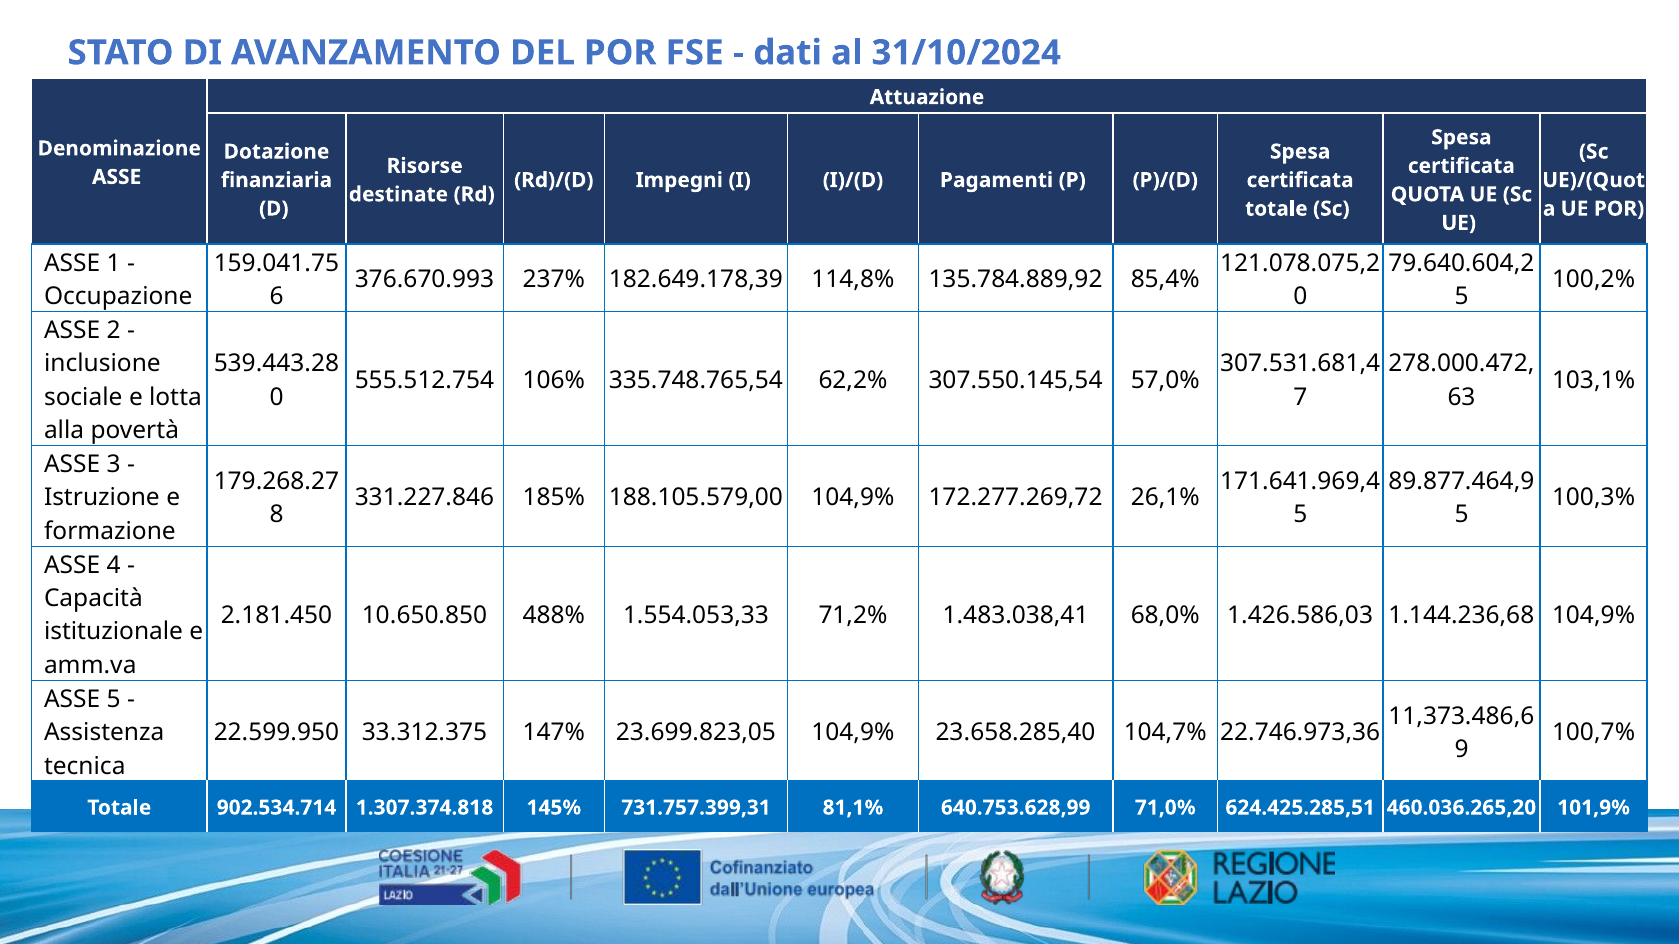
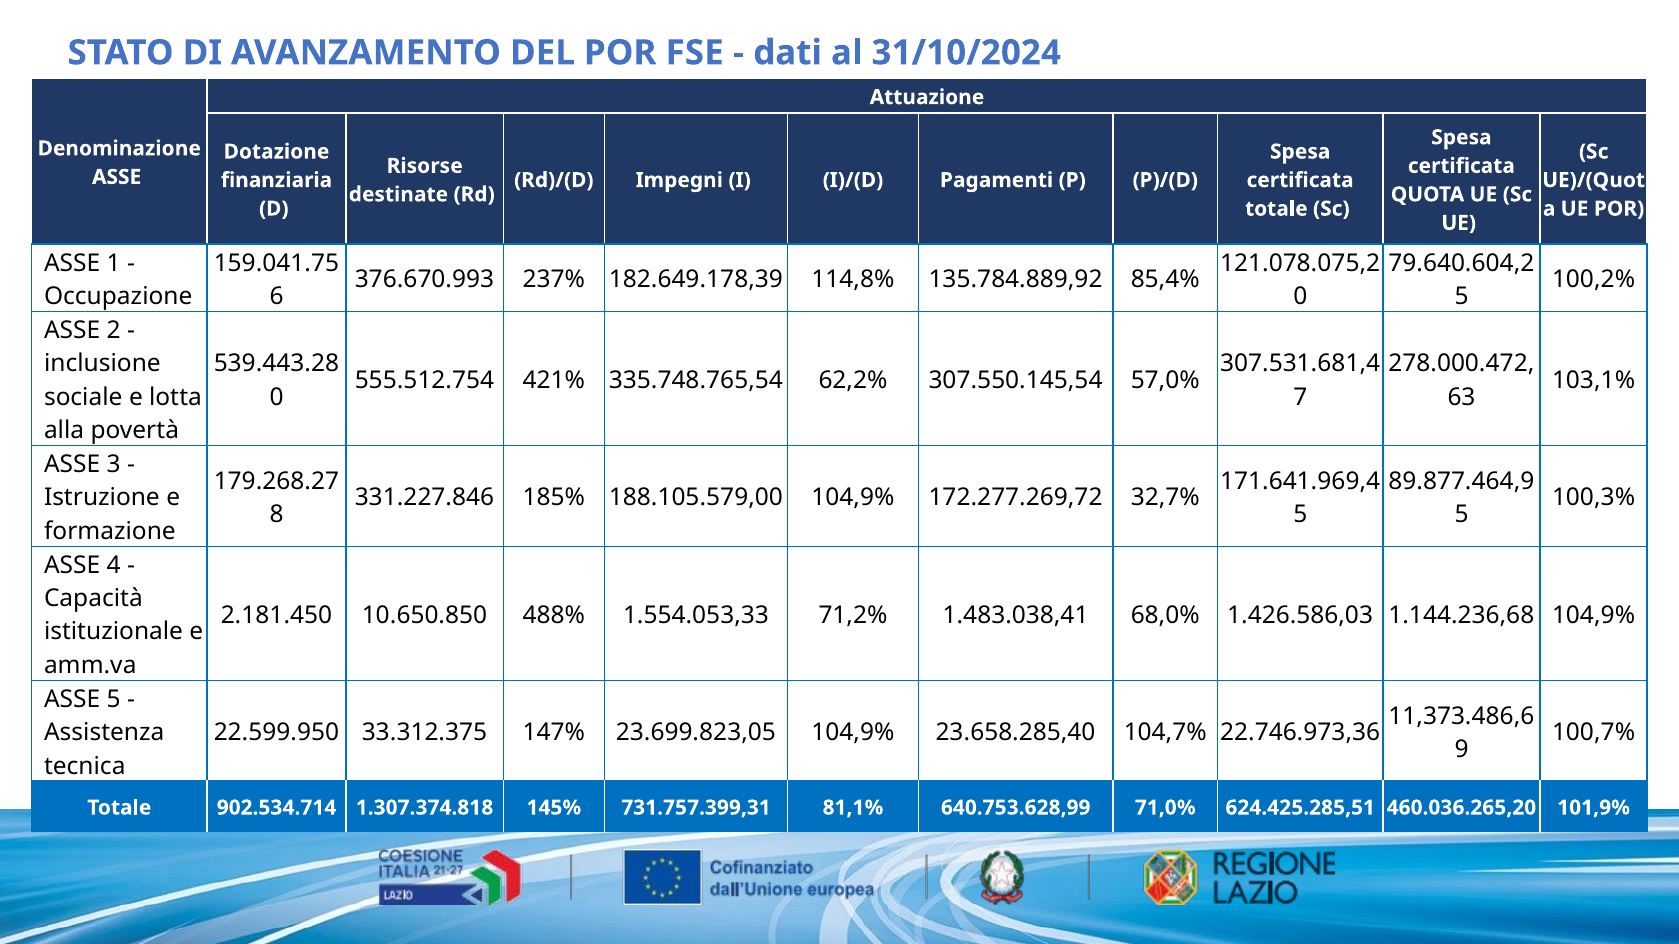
106%: 106% -> 421%
26,1%: 26,1% -> 32,7%
